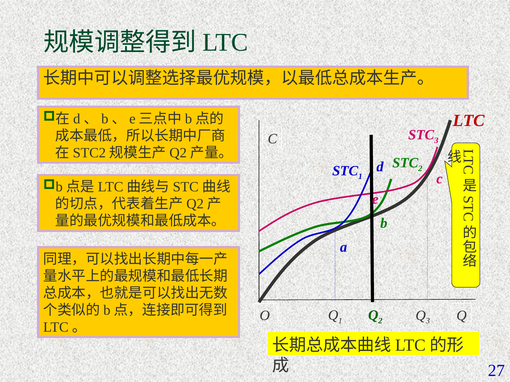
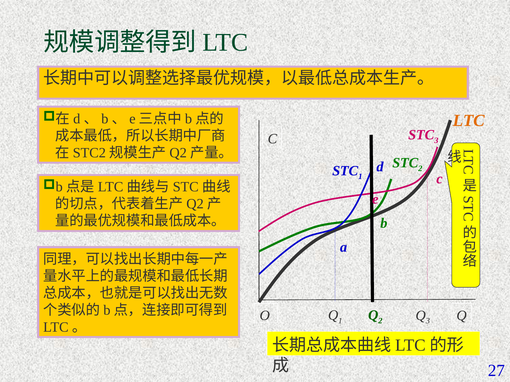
LTC at (469, 121) colour: red -> orange
